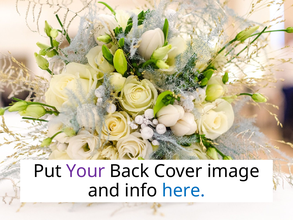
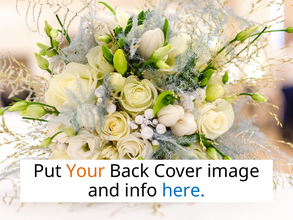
Your colour: purple -> orange
